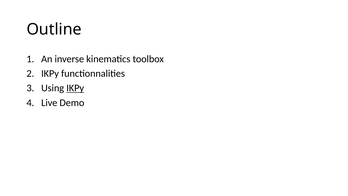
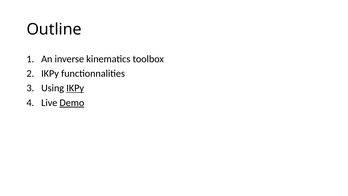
Demo underline: none -> present
